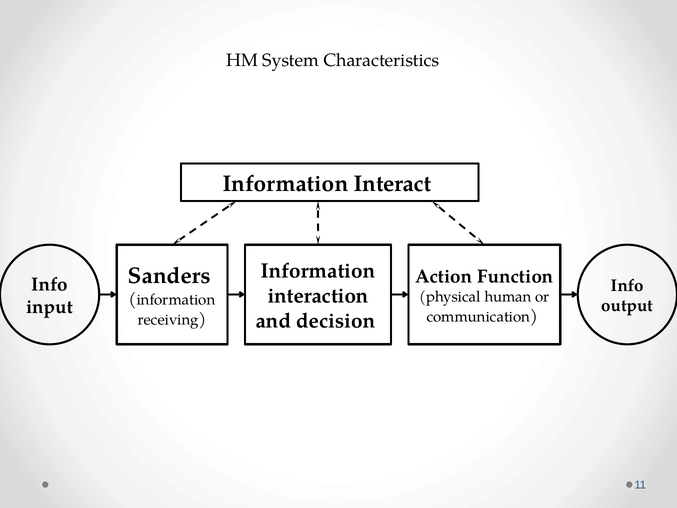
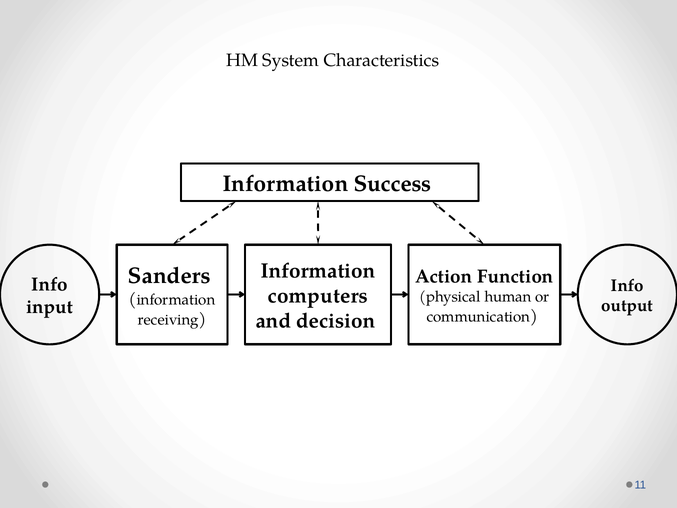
Interact: Interact -> Success
interaction: interaction -> computers
